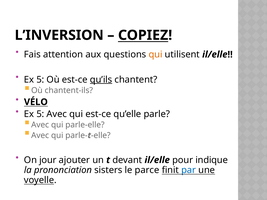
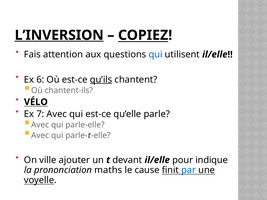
L’INVERSION underline: none -> present
qui at (156, 55) colour: orange -> blue
5 at (40, 80): 5 -> 6
5 at (40, 114): 5 -> 7
jour: jour -> ville
sisters: sisters -> maths
parce: parce -> cause
